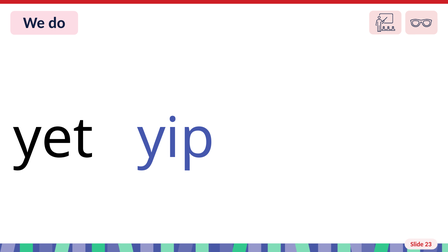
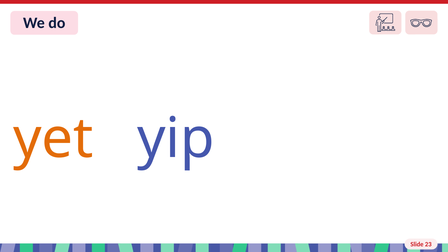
yet colour: black -> orange
